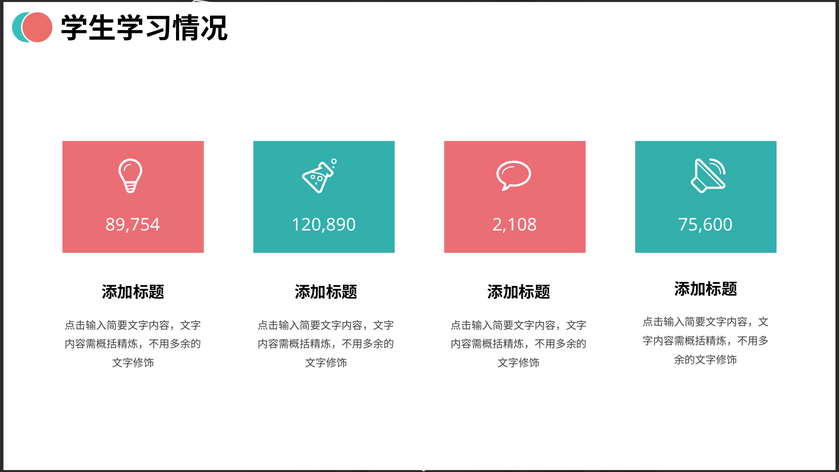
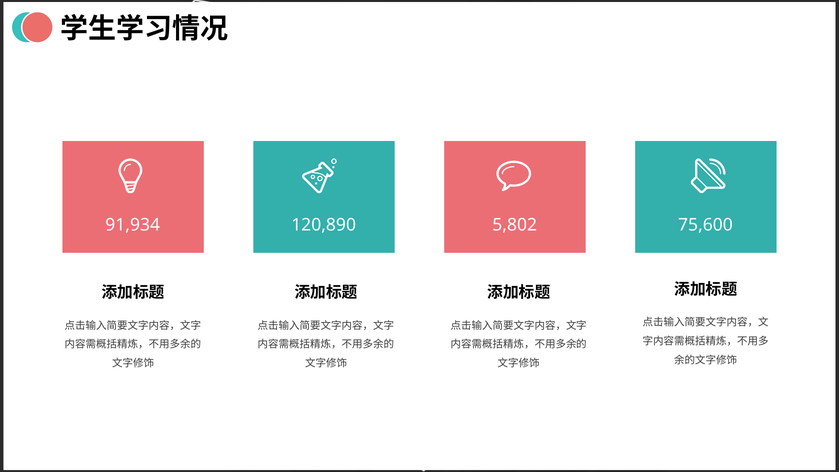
89,754: 89,754 -> 91,934
2,108: 2,108 -> 5,802
